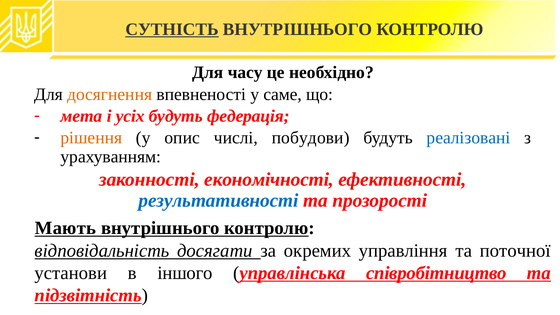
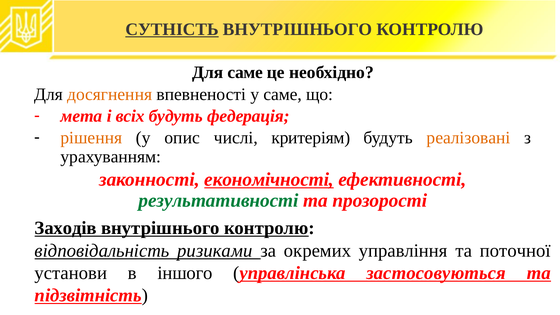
Для часу: часу -> саме
усіх: усіх -> всіх
побудови: побудови -> критеріям
реалізовані colour: blue -> orange
економічності underline: none -> present
результативності colour: blue -> green
Мають: Мають -> Заходів
досягати: досягати -> ризиками
співробітництво: співробітництво -> застосовуються
